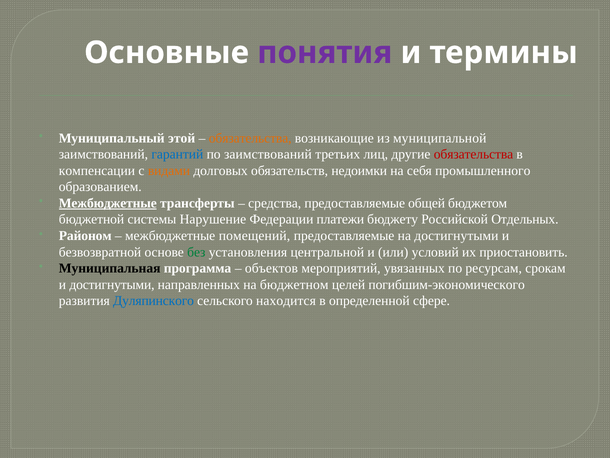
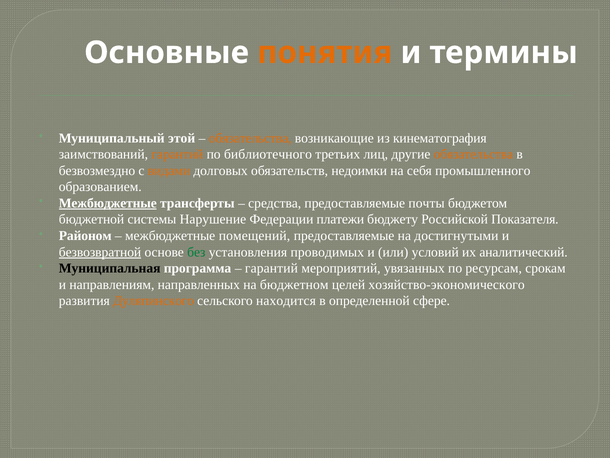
понятия colour: purple -> orange
муниципальной: муниципальной -> кинематография
гарантий at (177, 154) colour: blue -> orange
по заимствований: заимствований -> библиотечного
обязательства at (473, 154) colour: red -> orange
компенсации: компенсации -> безвозмездно
общей: общей -> почты
Отдельных: Отдельных -> Показателя
безвозвратной underline: none -> present
центральной: центральной -> проводимых
приостановить: приостановить -> аналитический
объектов at (271, 268): объектов -> гарантий
и достигнутыми: достигнутыми -> направлениям
погибшим-экономического: погибшим-экономического -> хозяйство-экономического
Дуляпинского colour: blue -> orange
